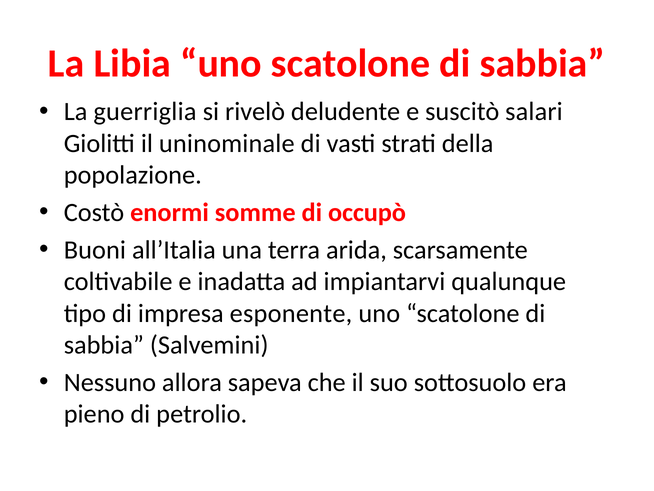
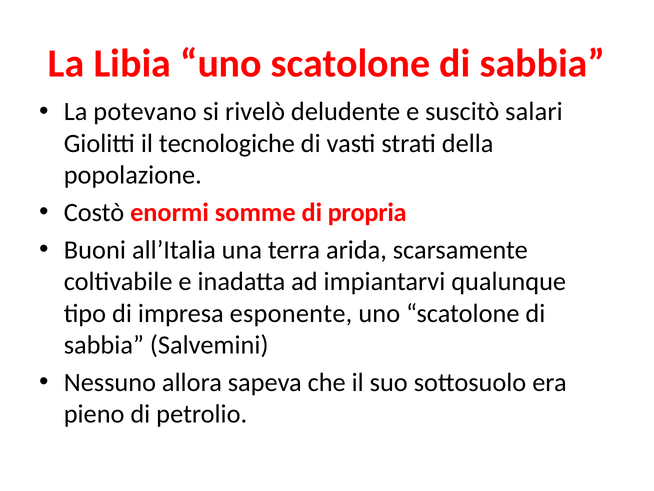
guerriglia: guerriglia -> potevano
uninominale: uninominale -> tecnologiche
occupò: occupò -> propria
